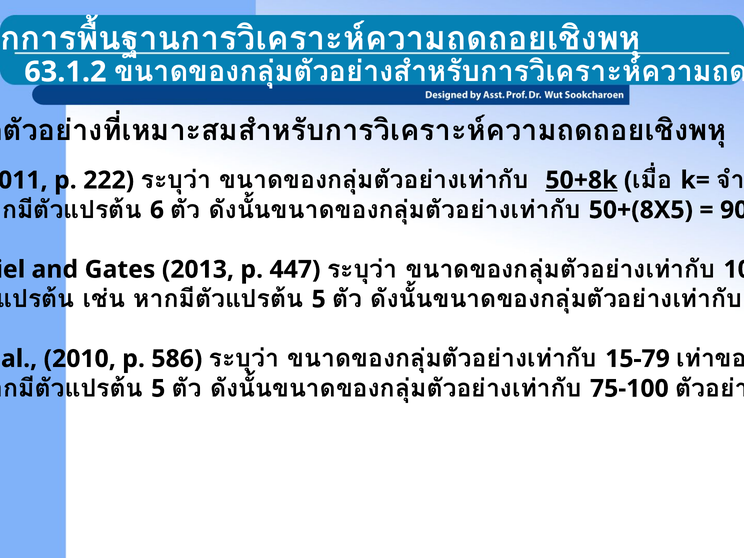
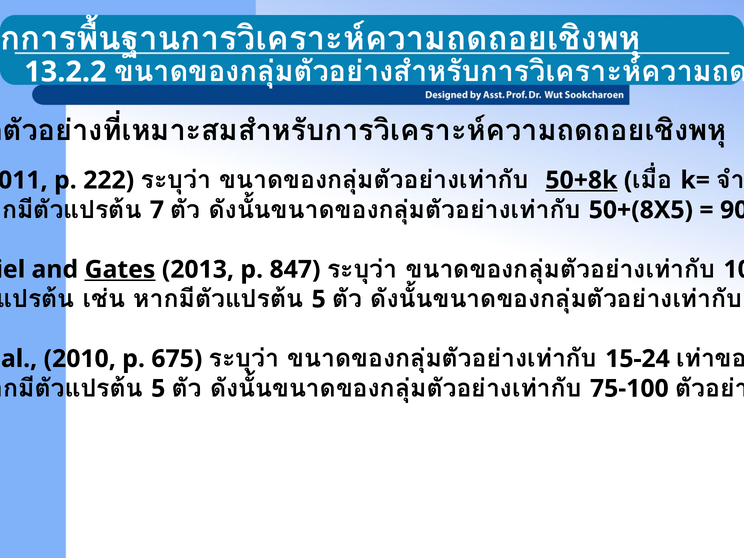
63.1.2: 63.1.2 -> 13.2.2
6: 6 -> 7
Gates underline: none -> present
447: 447 -> 847
586: 586 -> 675
15-79: 15-79 -> 15-24
